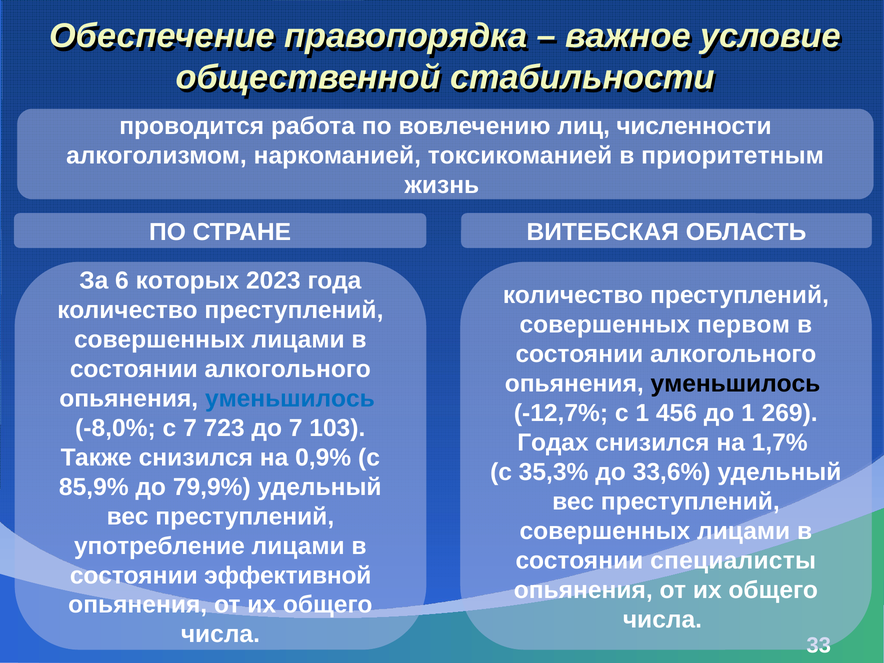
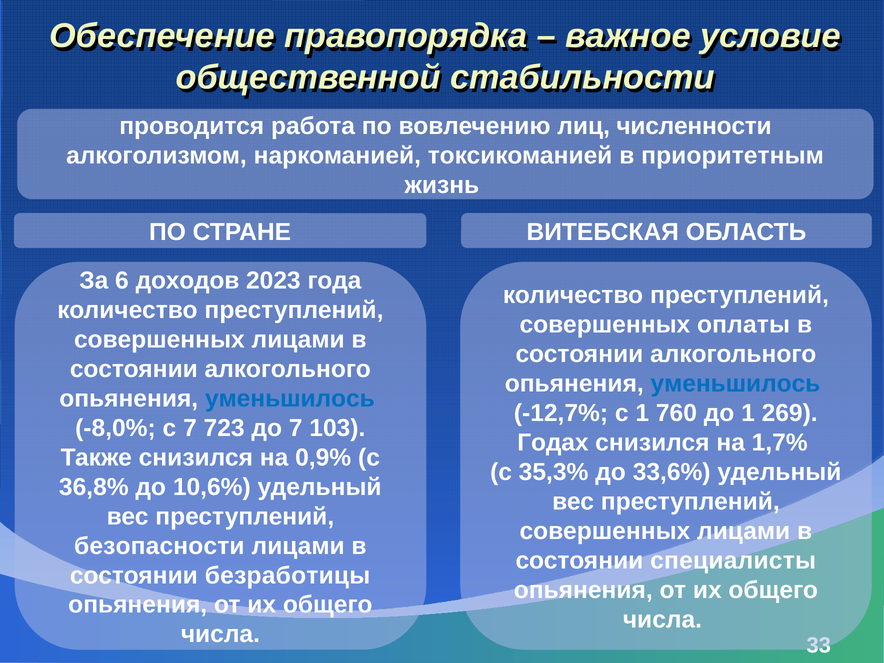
которых: которых -> доходов
первом: первом -> оплаты
уменьшилось at (735, 384) colour: black -> blue
456: 456 -> 760
85,9%: 85,9% -> 36,8%
79,9%: 79,9% -> 10,6%
употребление: употребление -> безопасности
эффективной: эффективной -> безработицы
